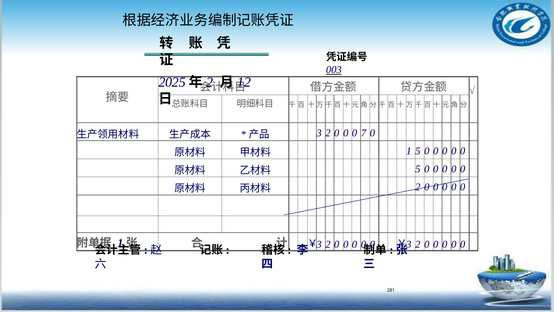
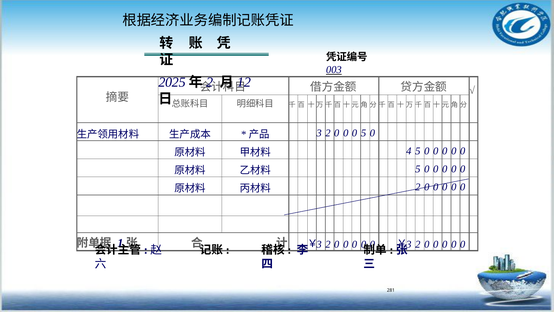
0 7: 7 -> 5
1: 1 -> 4
